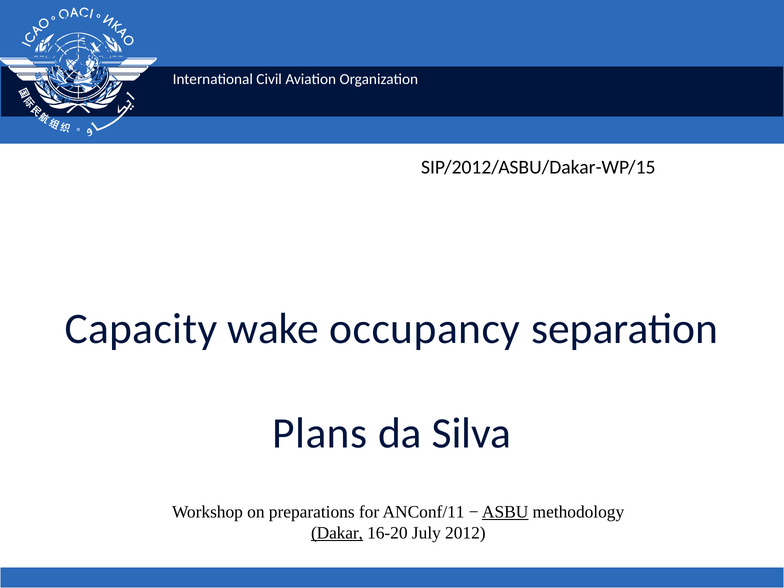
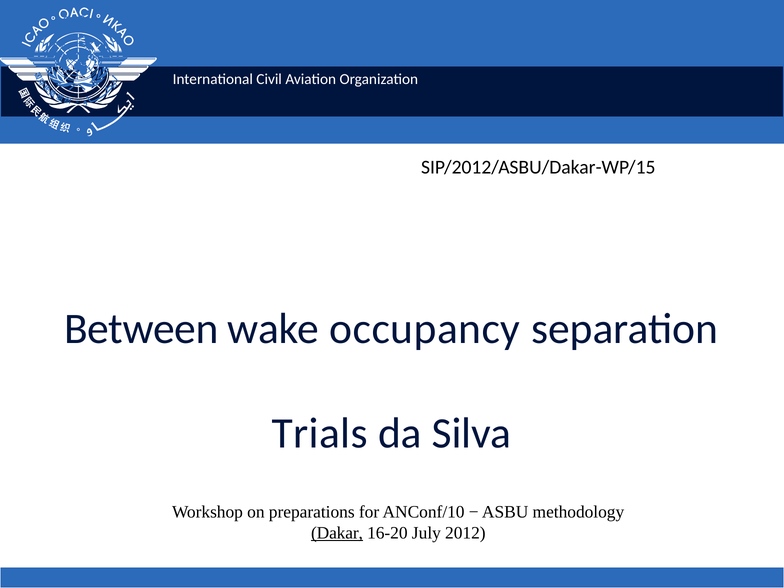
Capacity: Capacity -> Between
Plans: Plans -> Trials
ANConf/11: ANConf/11 -> ANConf/10
ASBU underline: present -> none
